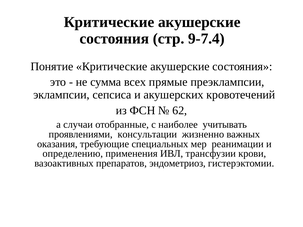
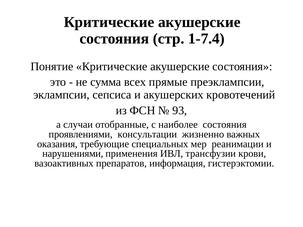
9-7.4: 9-7.4 -> 1-7.4
62: 62 -> 93
наиболее учитывать: учитывать -> состояния
определению: определению -> нарушениями
эндометриоз: эндометриоз -> информация
